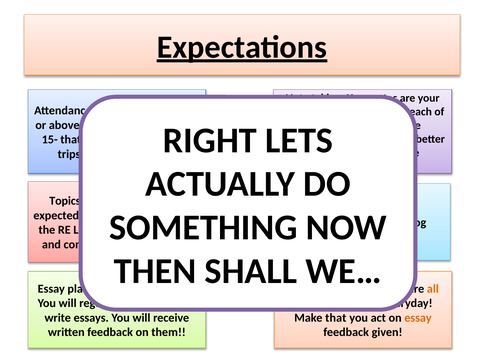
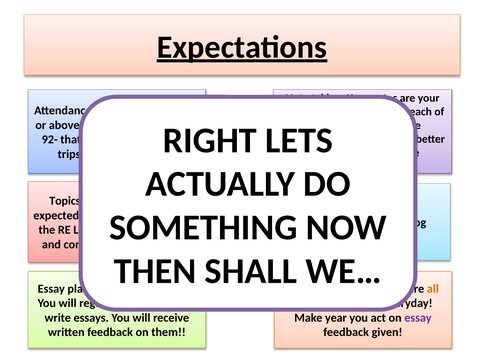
15-: 15- -> 92-
Make that: that -> year
essay at (418, 318) colour: orange -> purple
